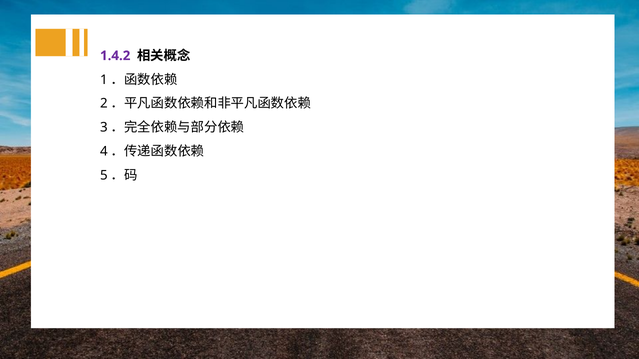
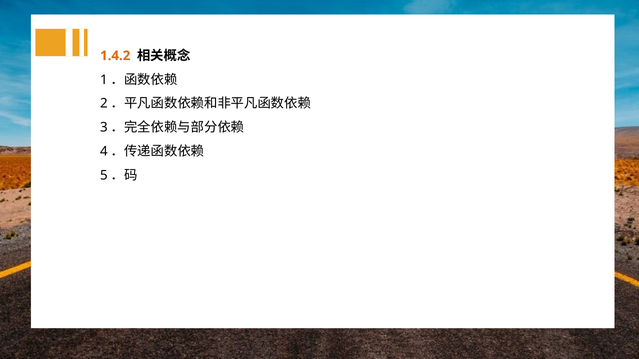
1.4.2 colour: purple -> orange
